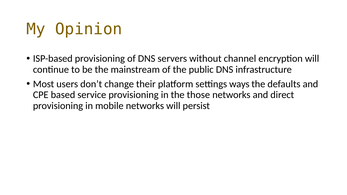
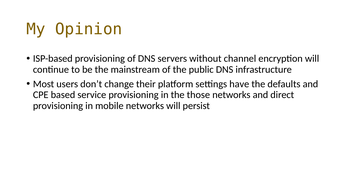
ways: ways -> have
